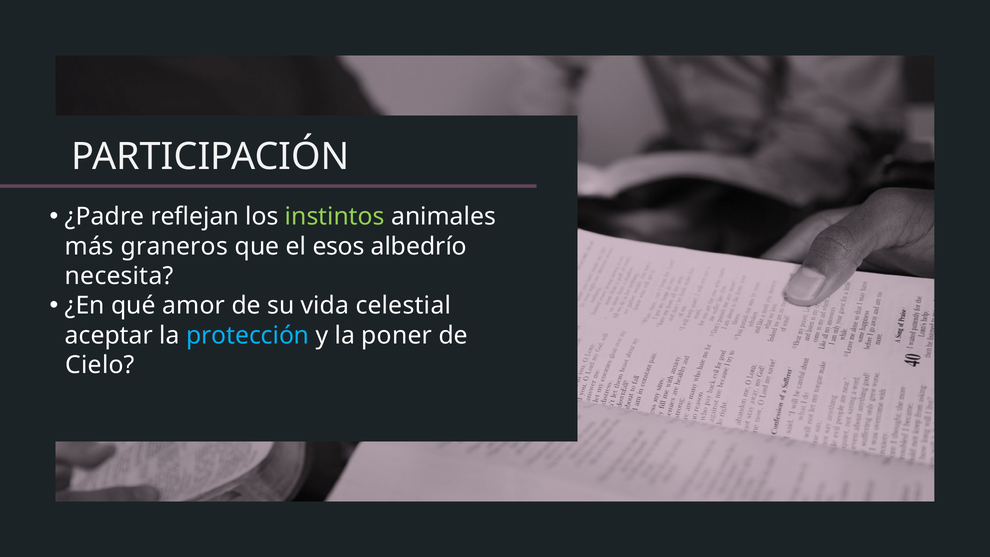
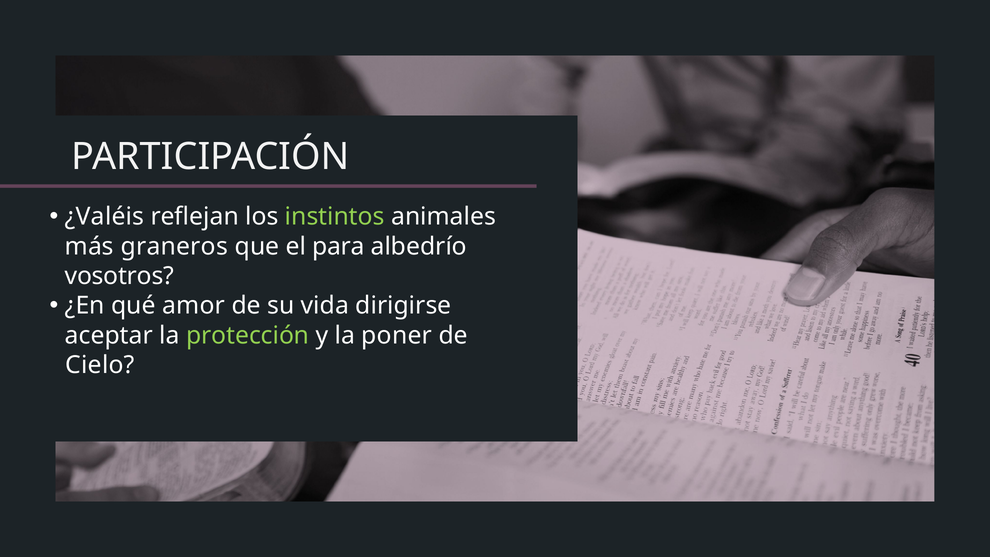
¿Padre: ¿Padre -> ¿Valéis
esos: esos -> para
necesita: necesita -> vosotros
celestial: celestial -> dirigirse
protección colour: light blue -> light green
